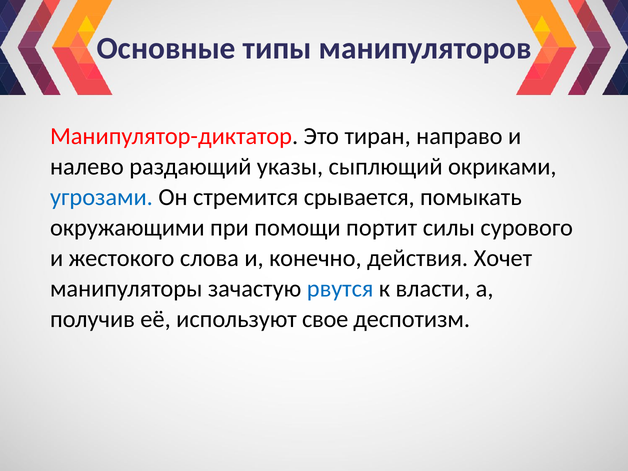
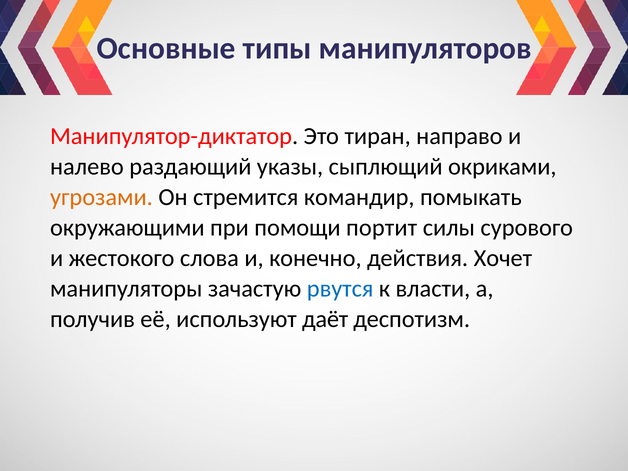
угрозами colour: blue -> orange
срывается: срывается -> командир
свое: свое -> даёт
